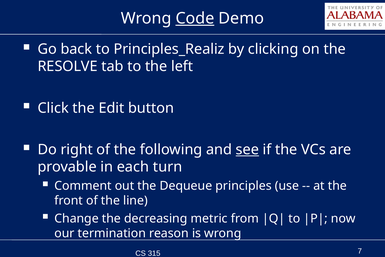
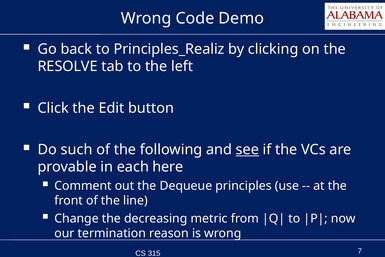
Code underline: present -> none
right: right -> such
turn: turn -> here
